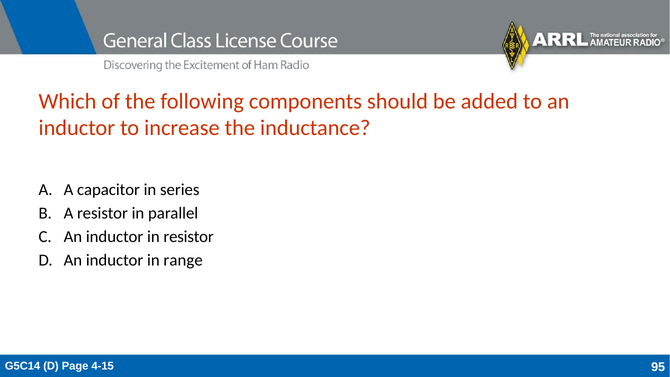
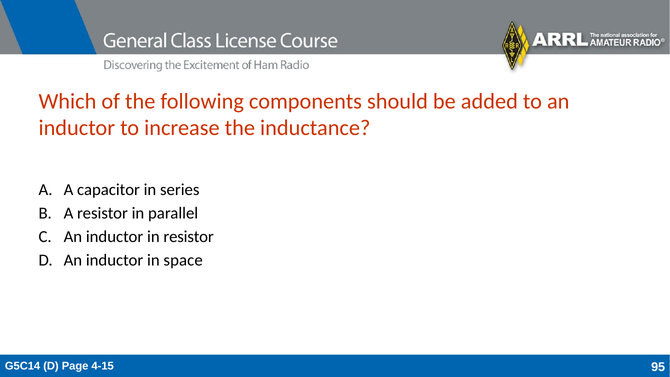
range: range -> space
